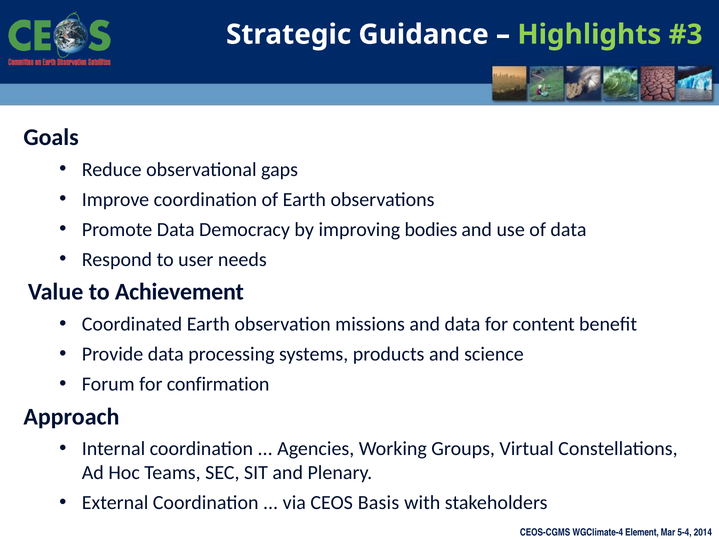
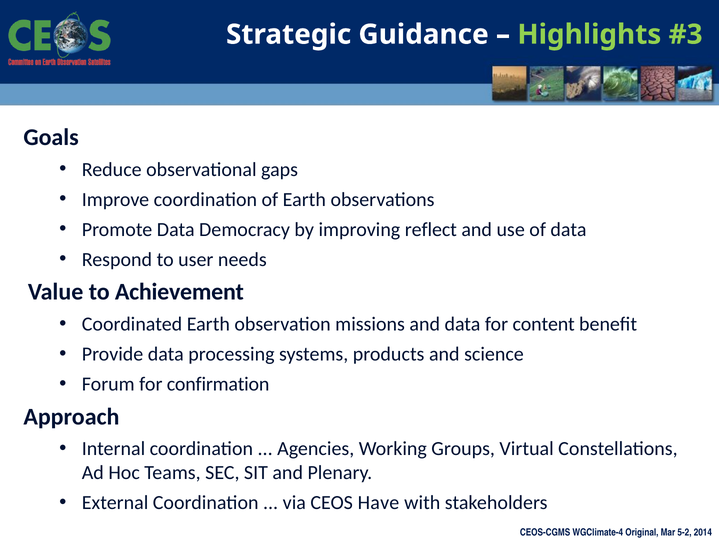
bodies: bodies -> reflect
Basis: Basis -> Have
Element: Element -> Original
5-4: 5-4 -> 5-2
